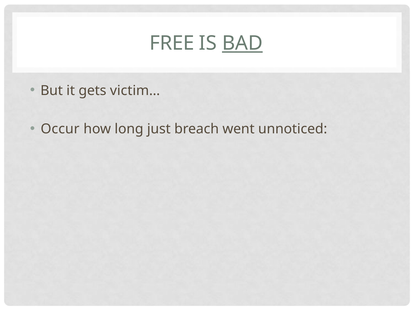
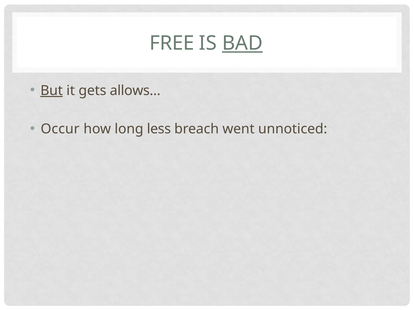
But underline: none -> present
victim…: victim… -> allows…
just: just -> less
